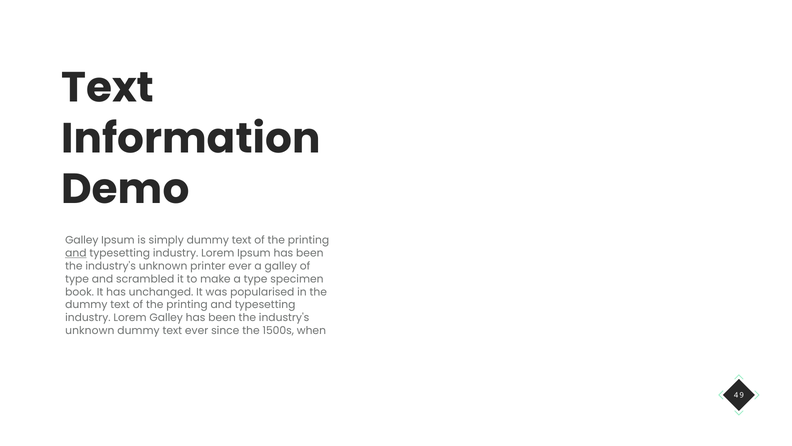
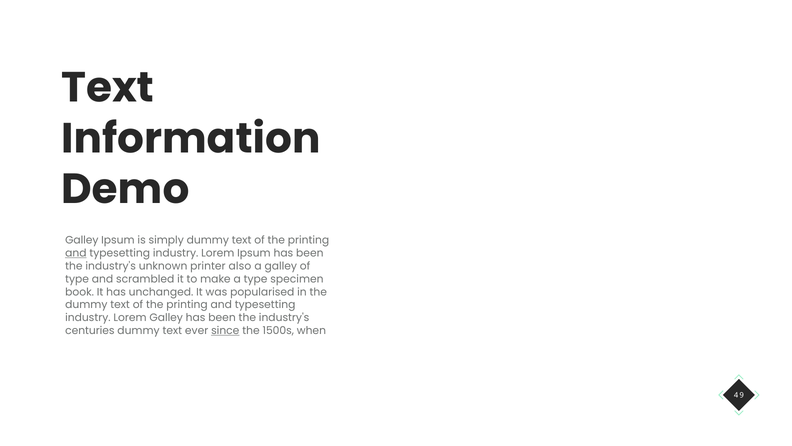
printer ever: ever -> also
unknown at (90, 330): unknown -> centuries
since underline: none -> present
